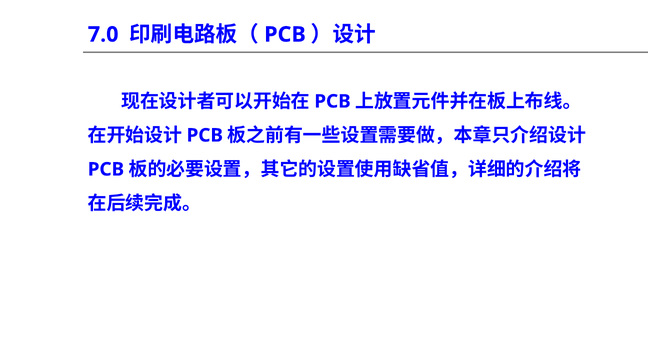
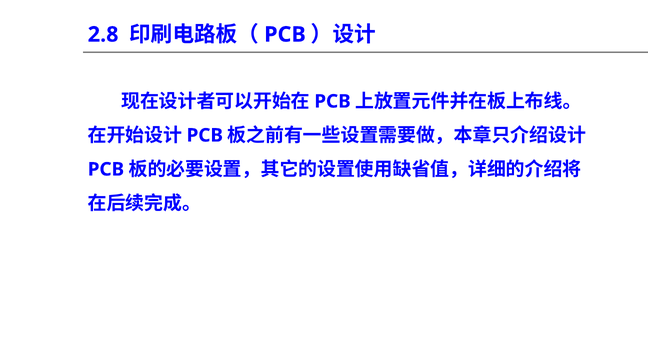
7.0: 7.0 -> 2.8
